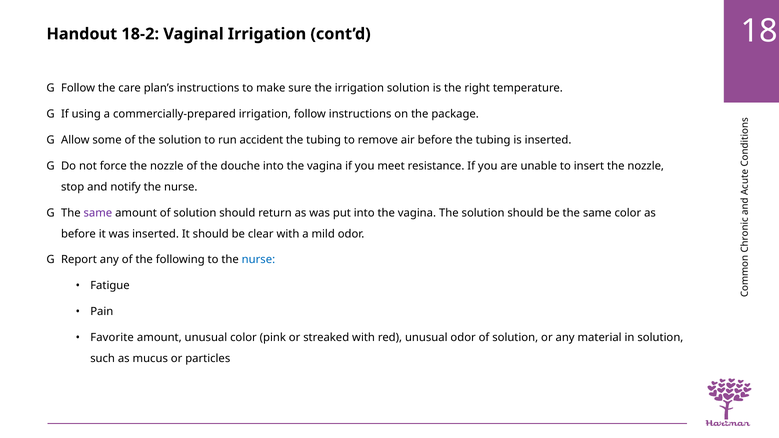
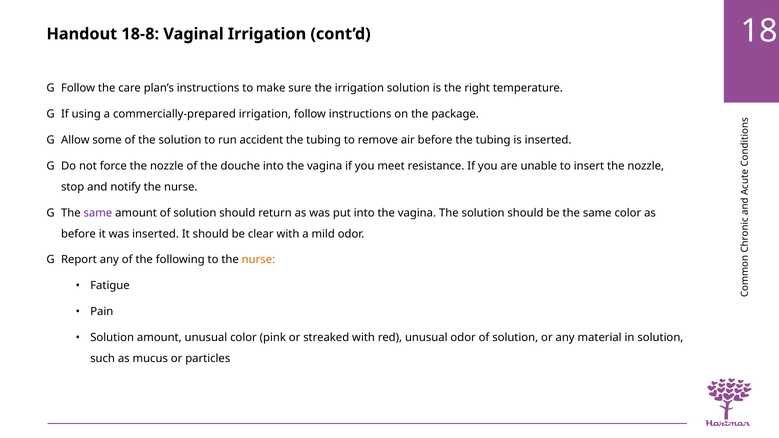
18-2: 18-2 -> 18-8
nurse at (258, 260) colour: blue -> orange
Favorite at (112, 338): Favorite -> Solution
